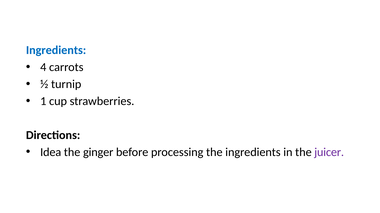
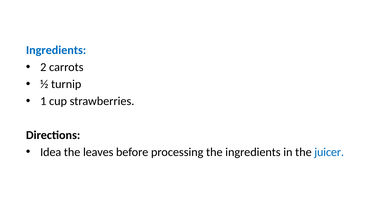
4: 4 -> 2
ginger: ginger -> leaves
juicer colour: purple -> blue
